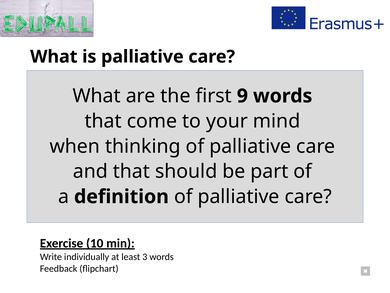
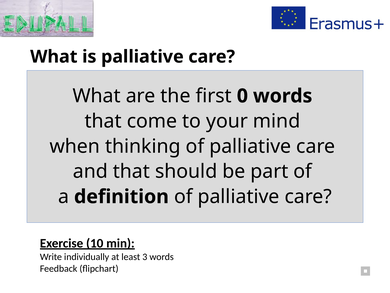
9: 9 -> 0
